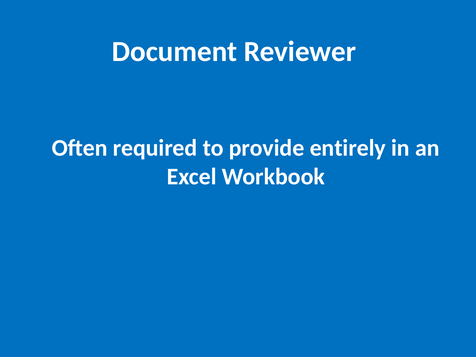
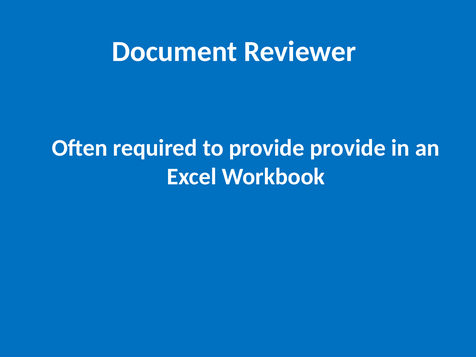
provide entirely: entirely -> provide
